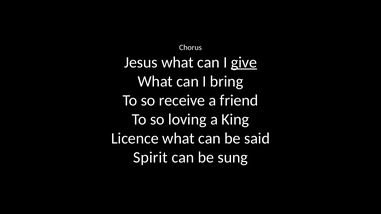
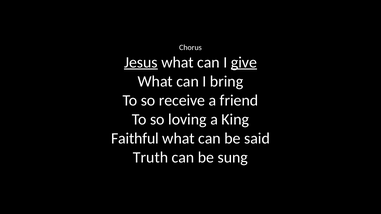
Jesus underline: none -> present
Licence: Licence -> Faithful
Spirit: Spirit -> Truth
